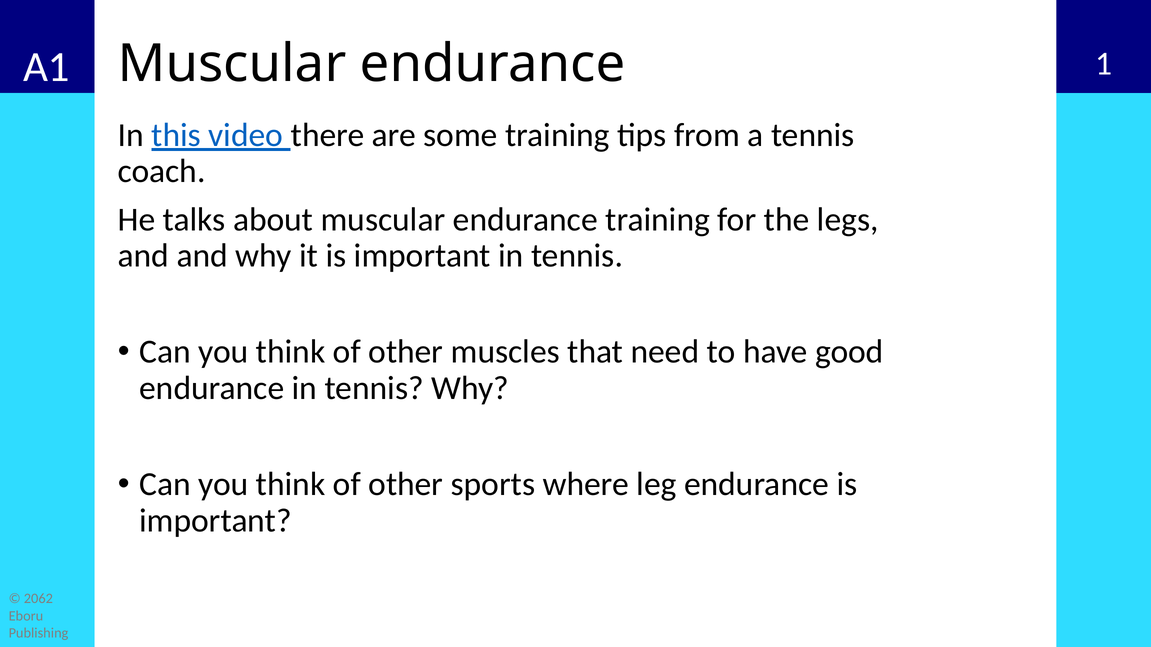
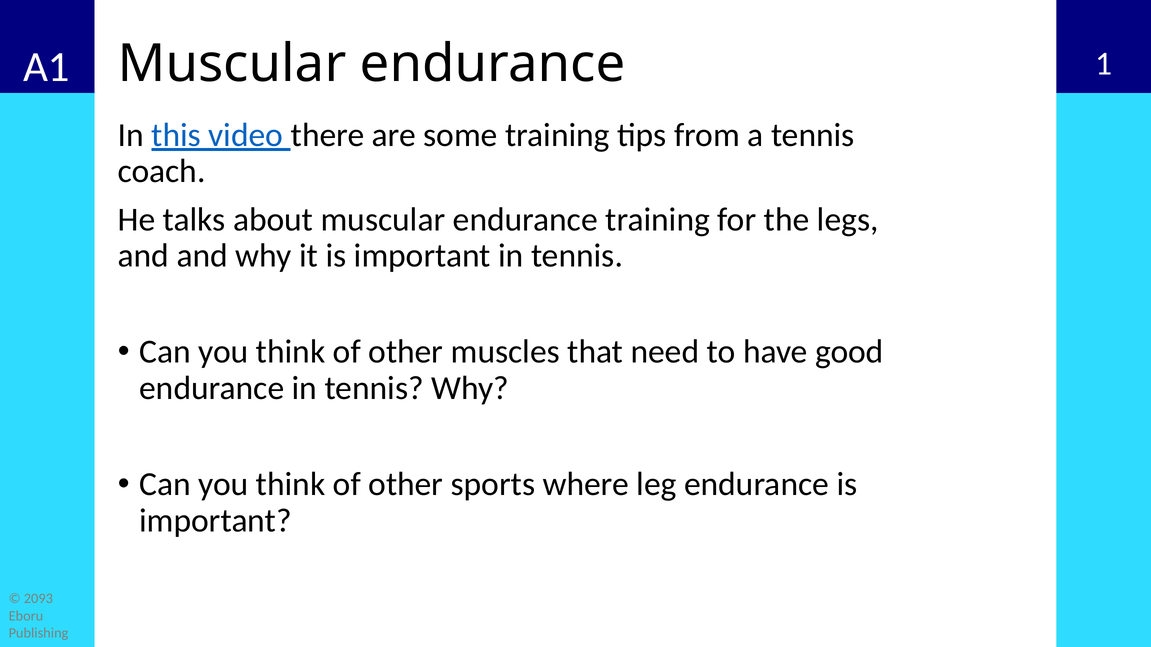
2062: 2062 -> 2093
